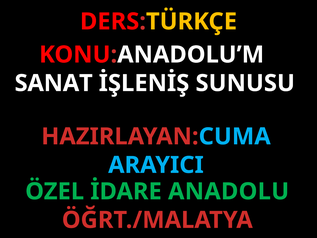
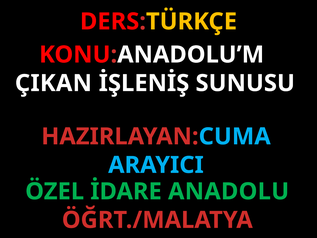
SANAT: SANAT -> ÇIKAN
